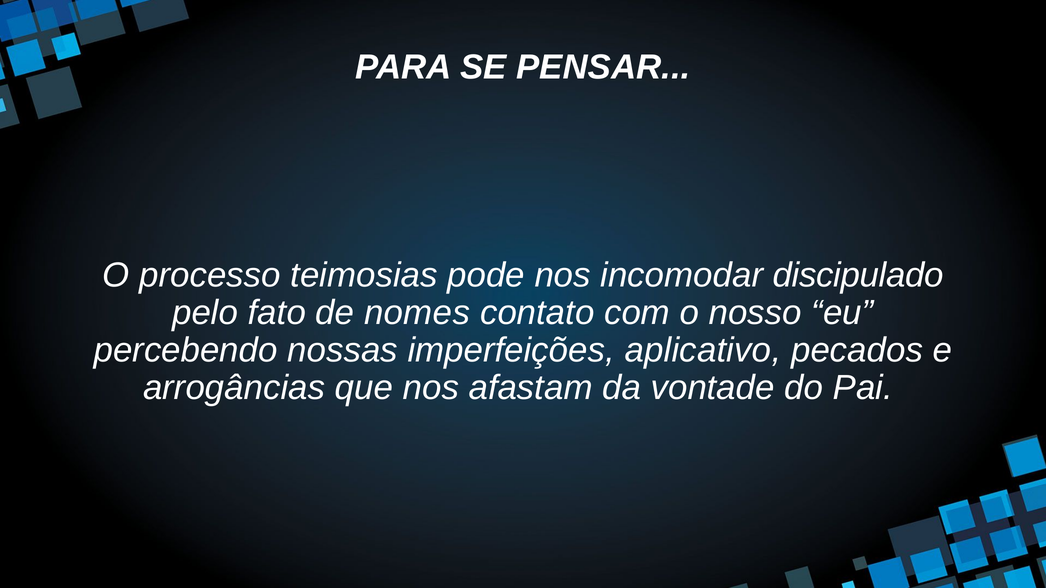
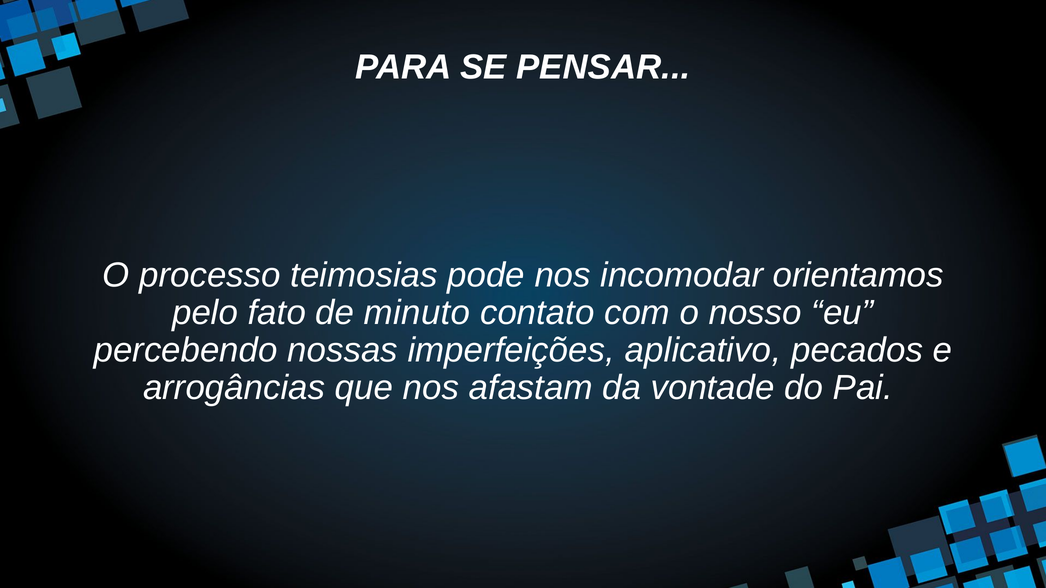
discipulado: discipulado -> orientamos
nomes: nomes -> minuto
